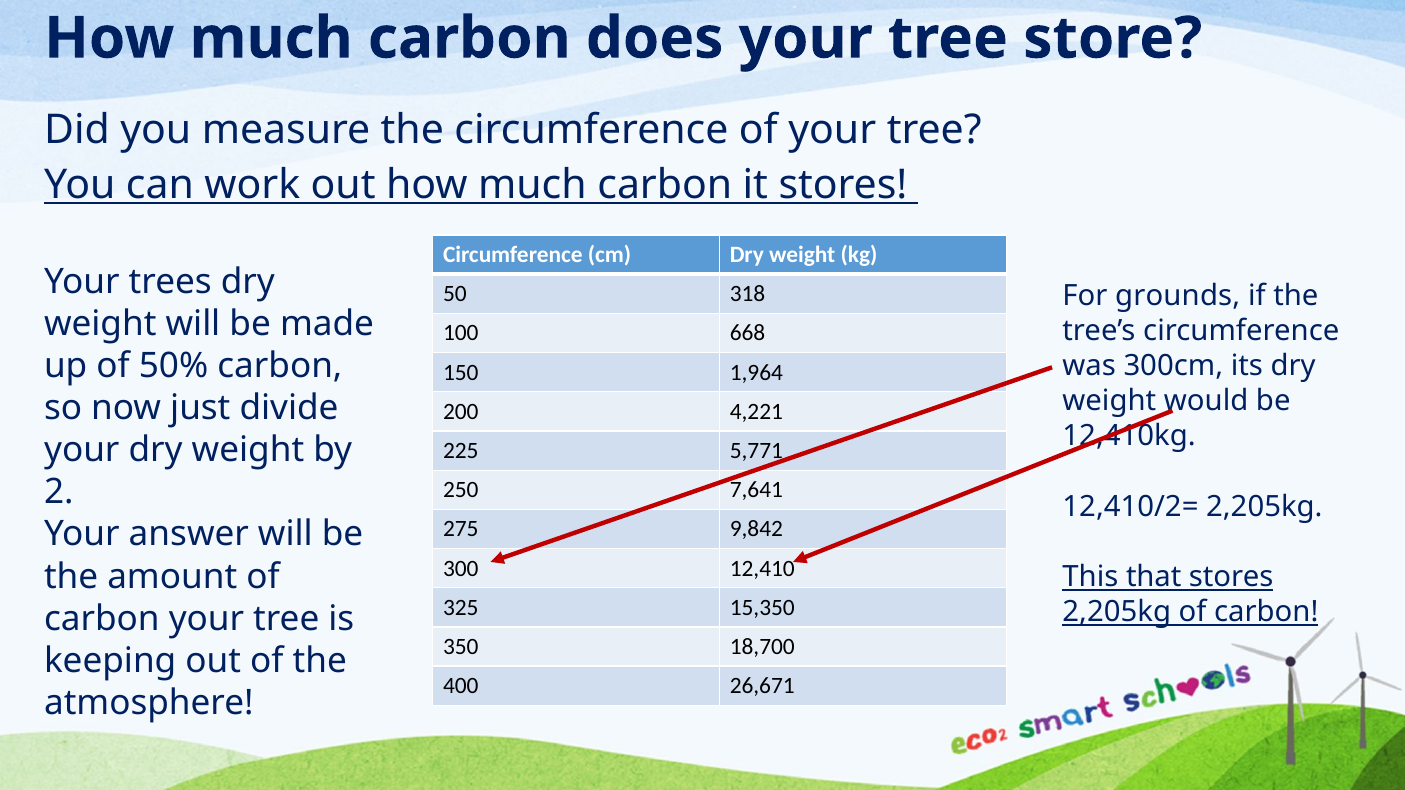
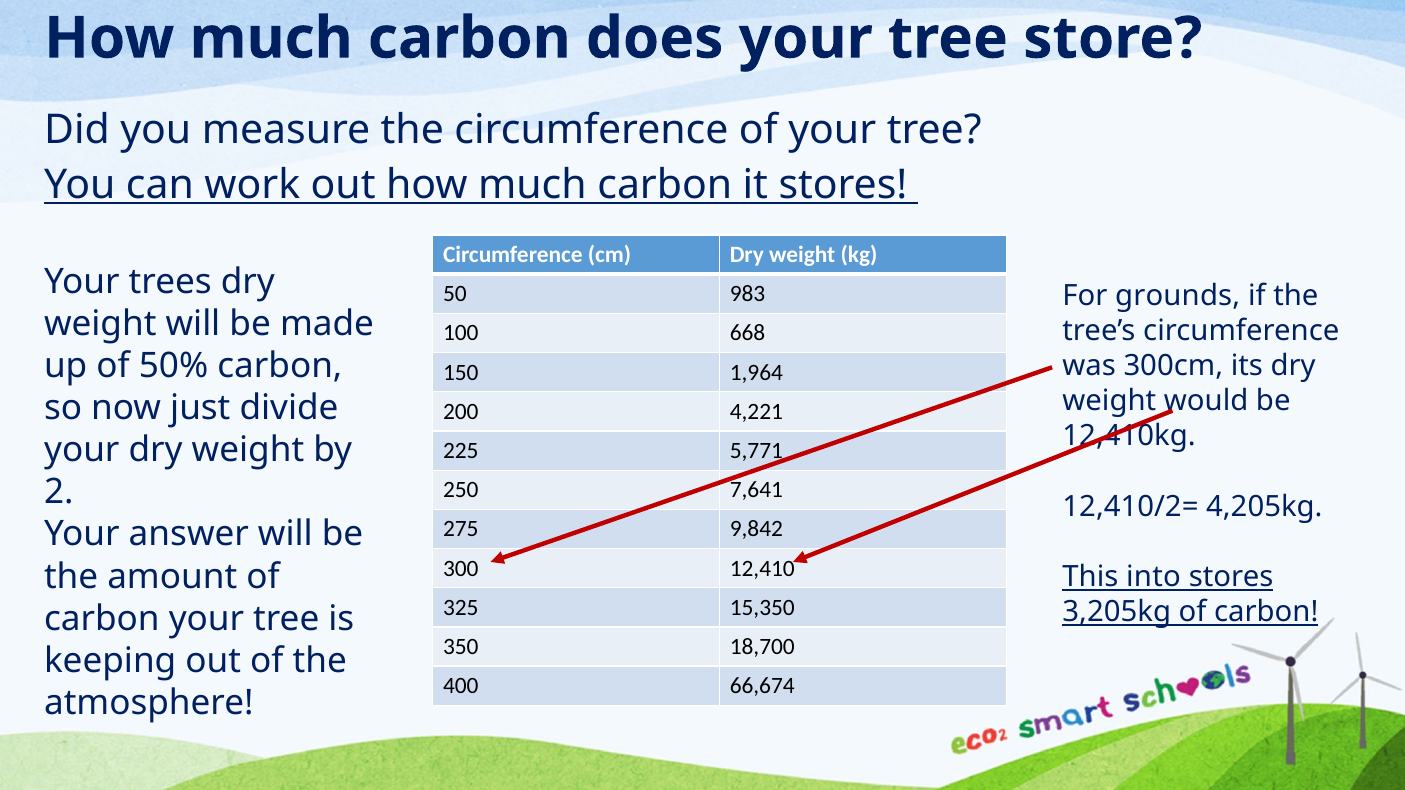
318: 318 -> 983
2,205kg at (1264, 507): 2,205kg -> 4,205kg
that: that -> into
2,205kg at (1117, 612): 2,205kg -> 3,205kg
26,671: 26,671 -> 66,674
